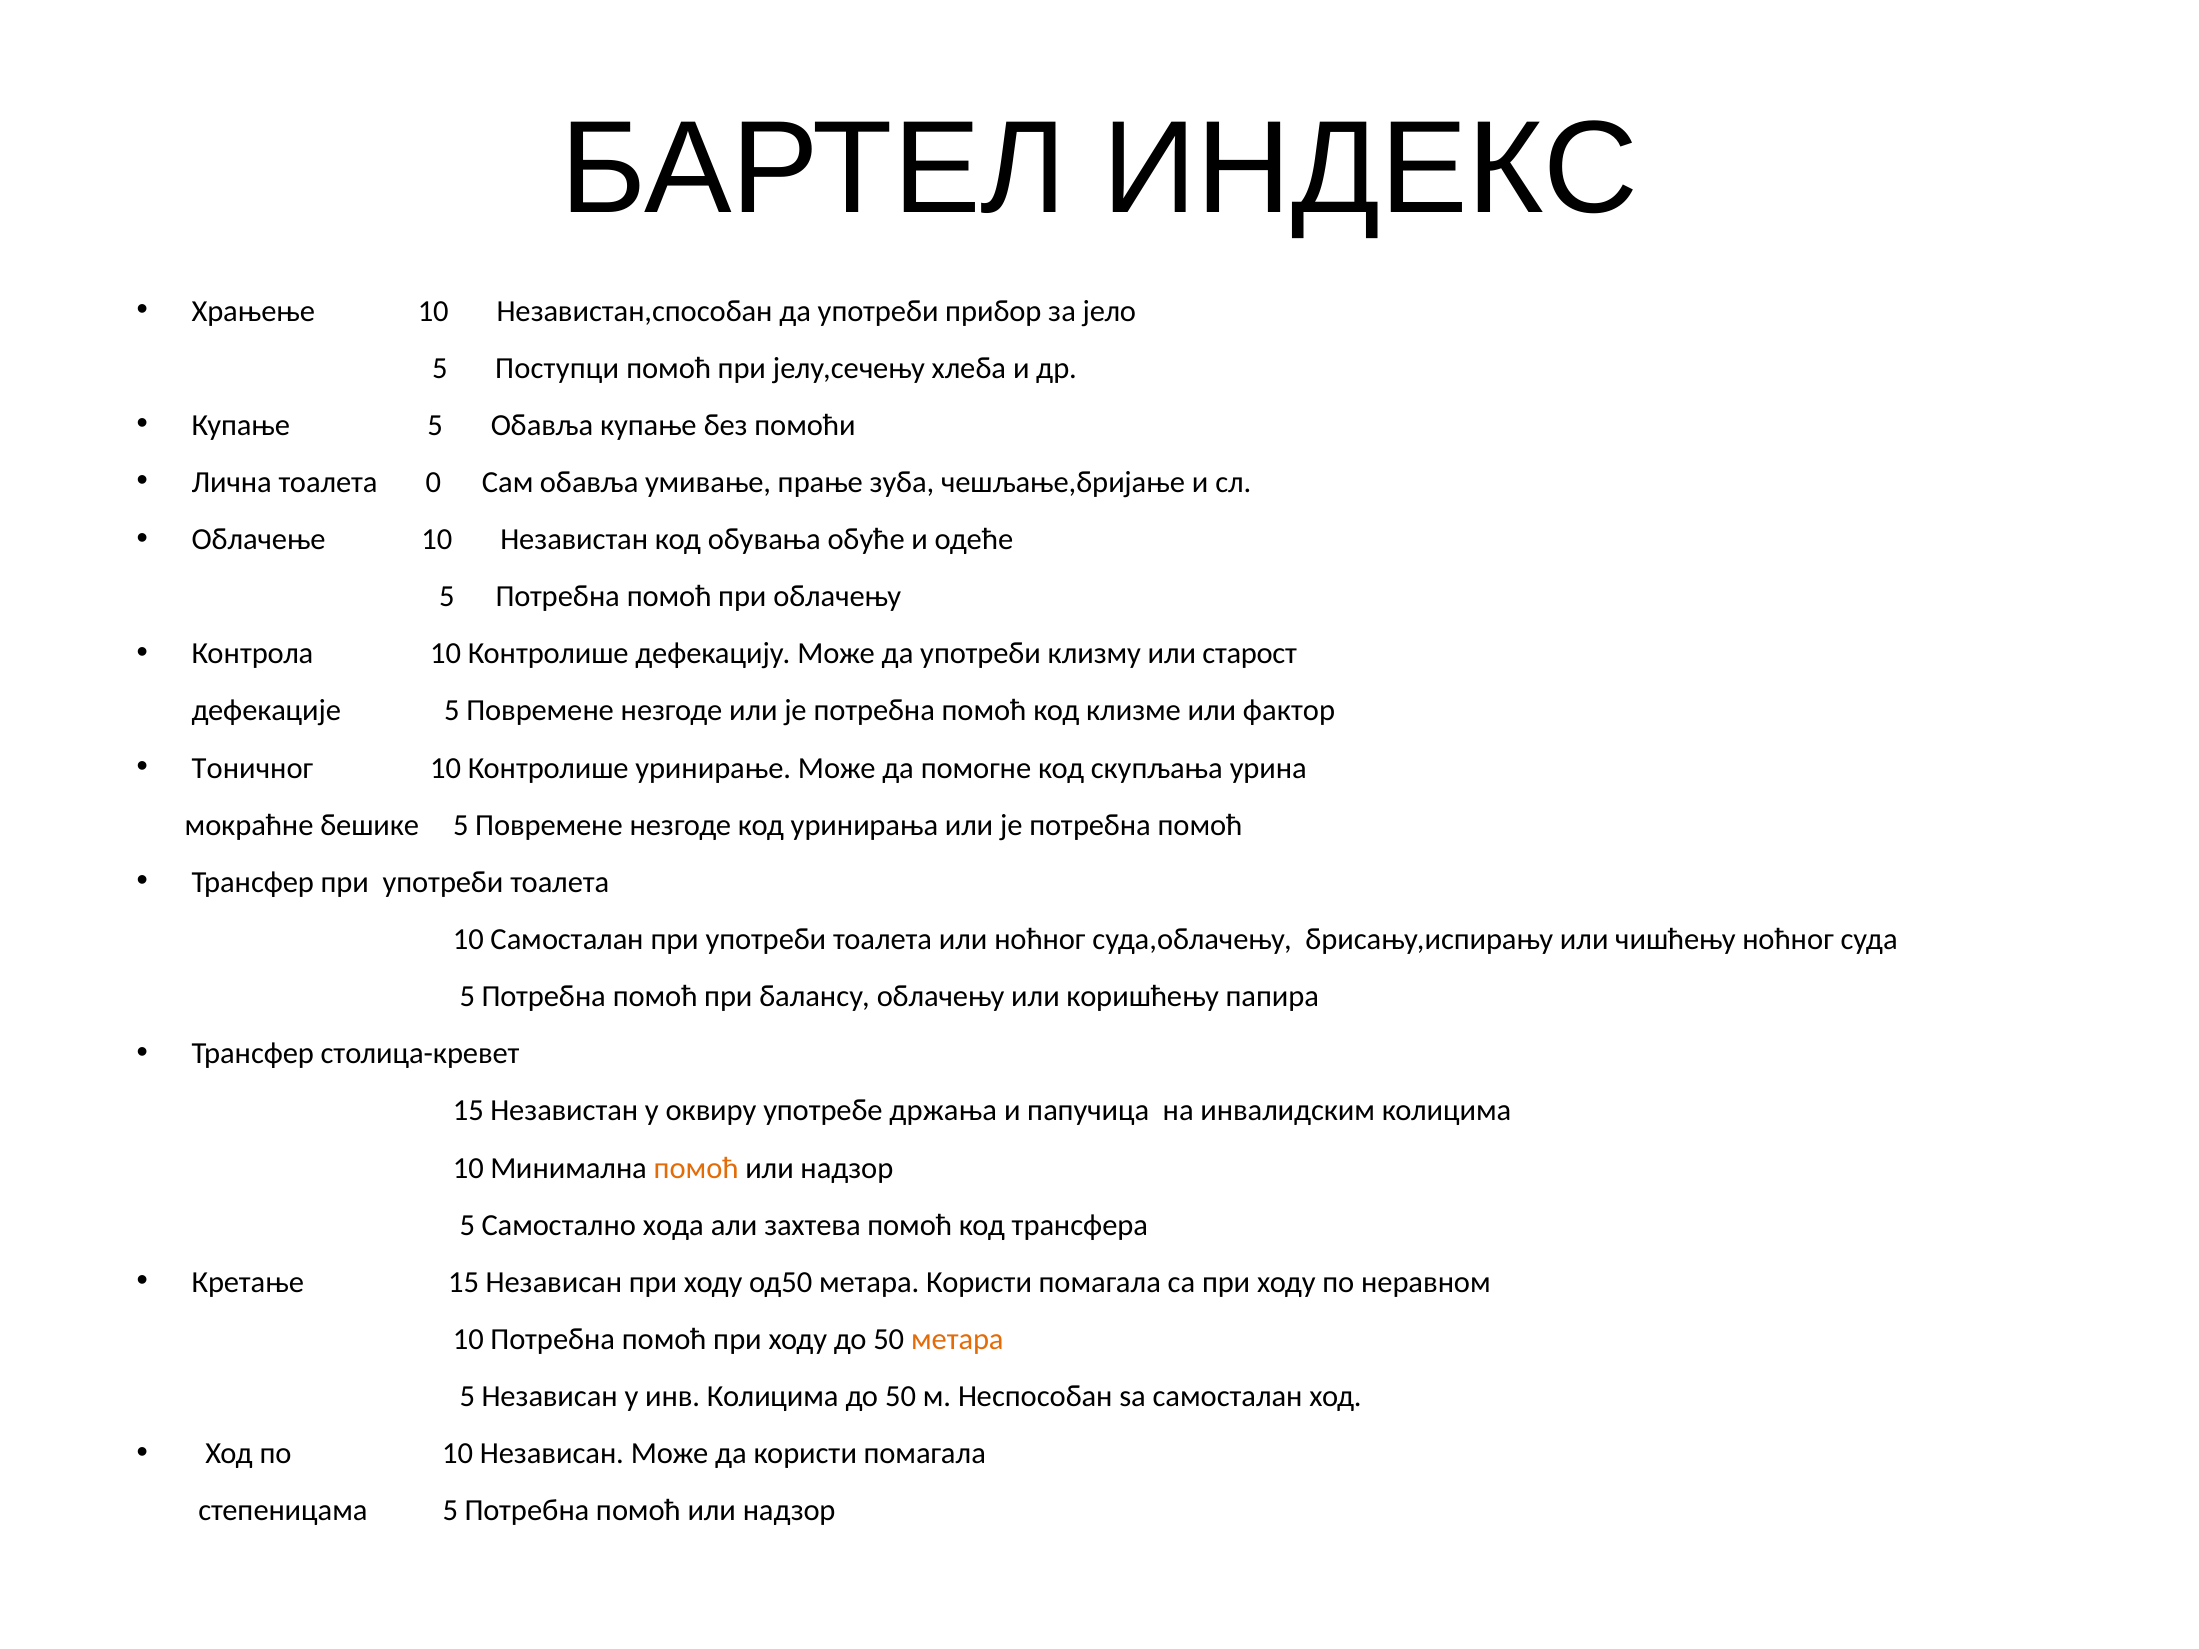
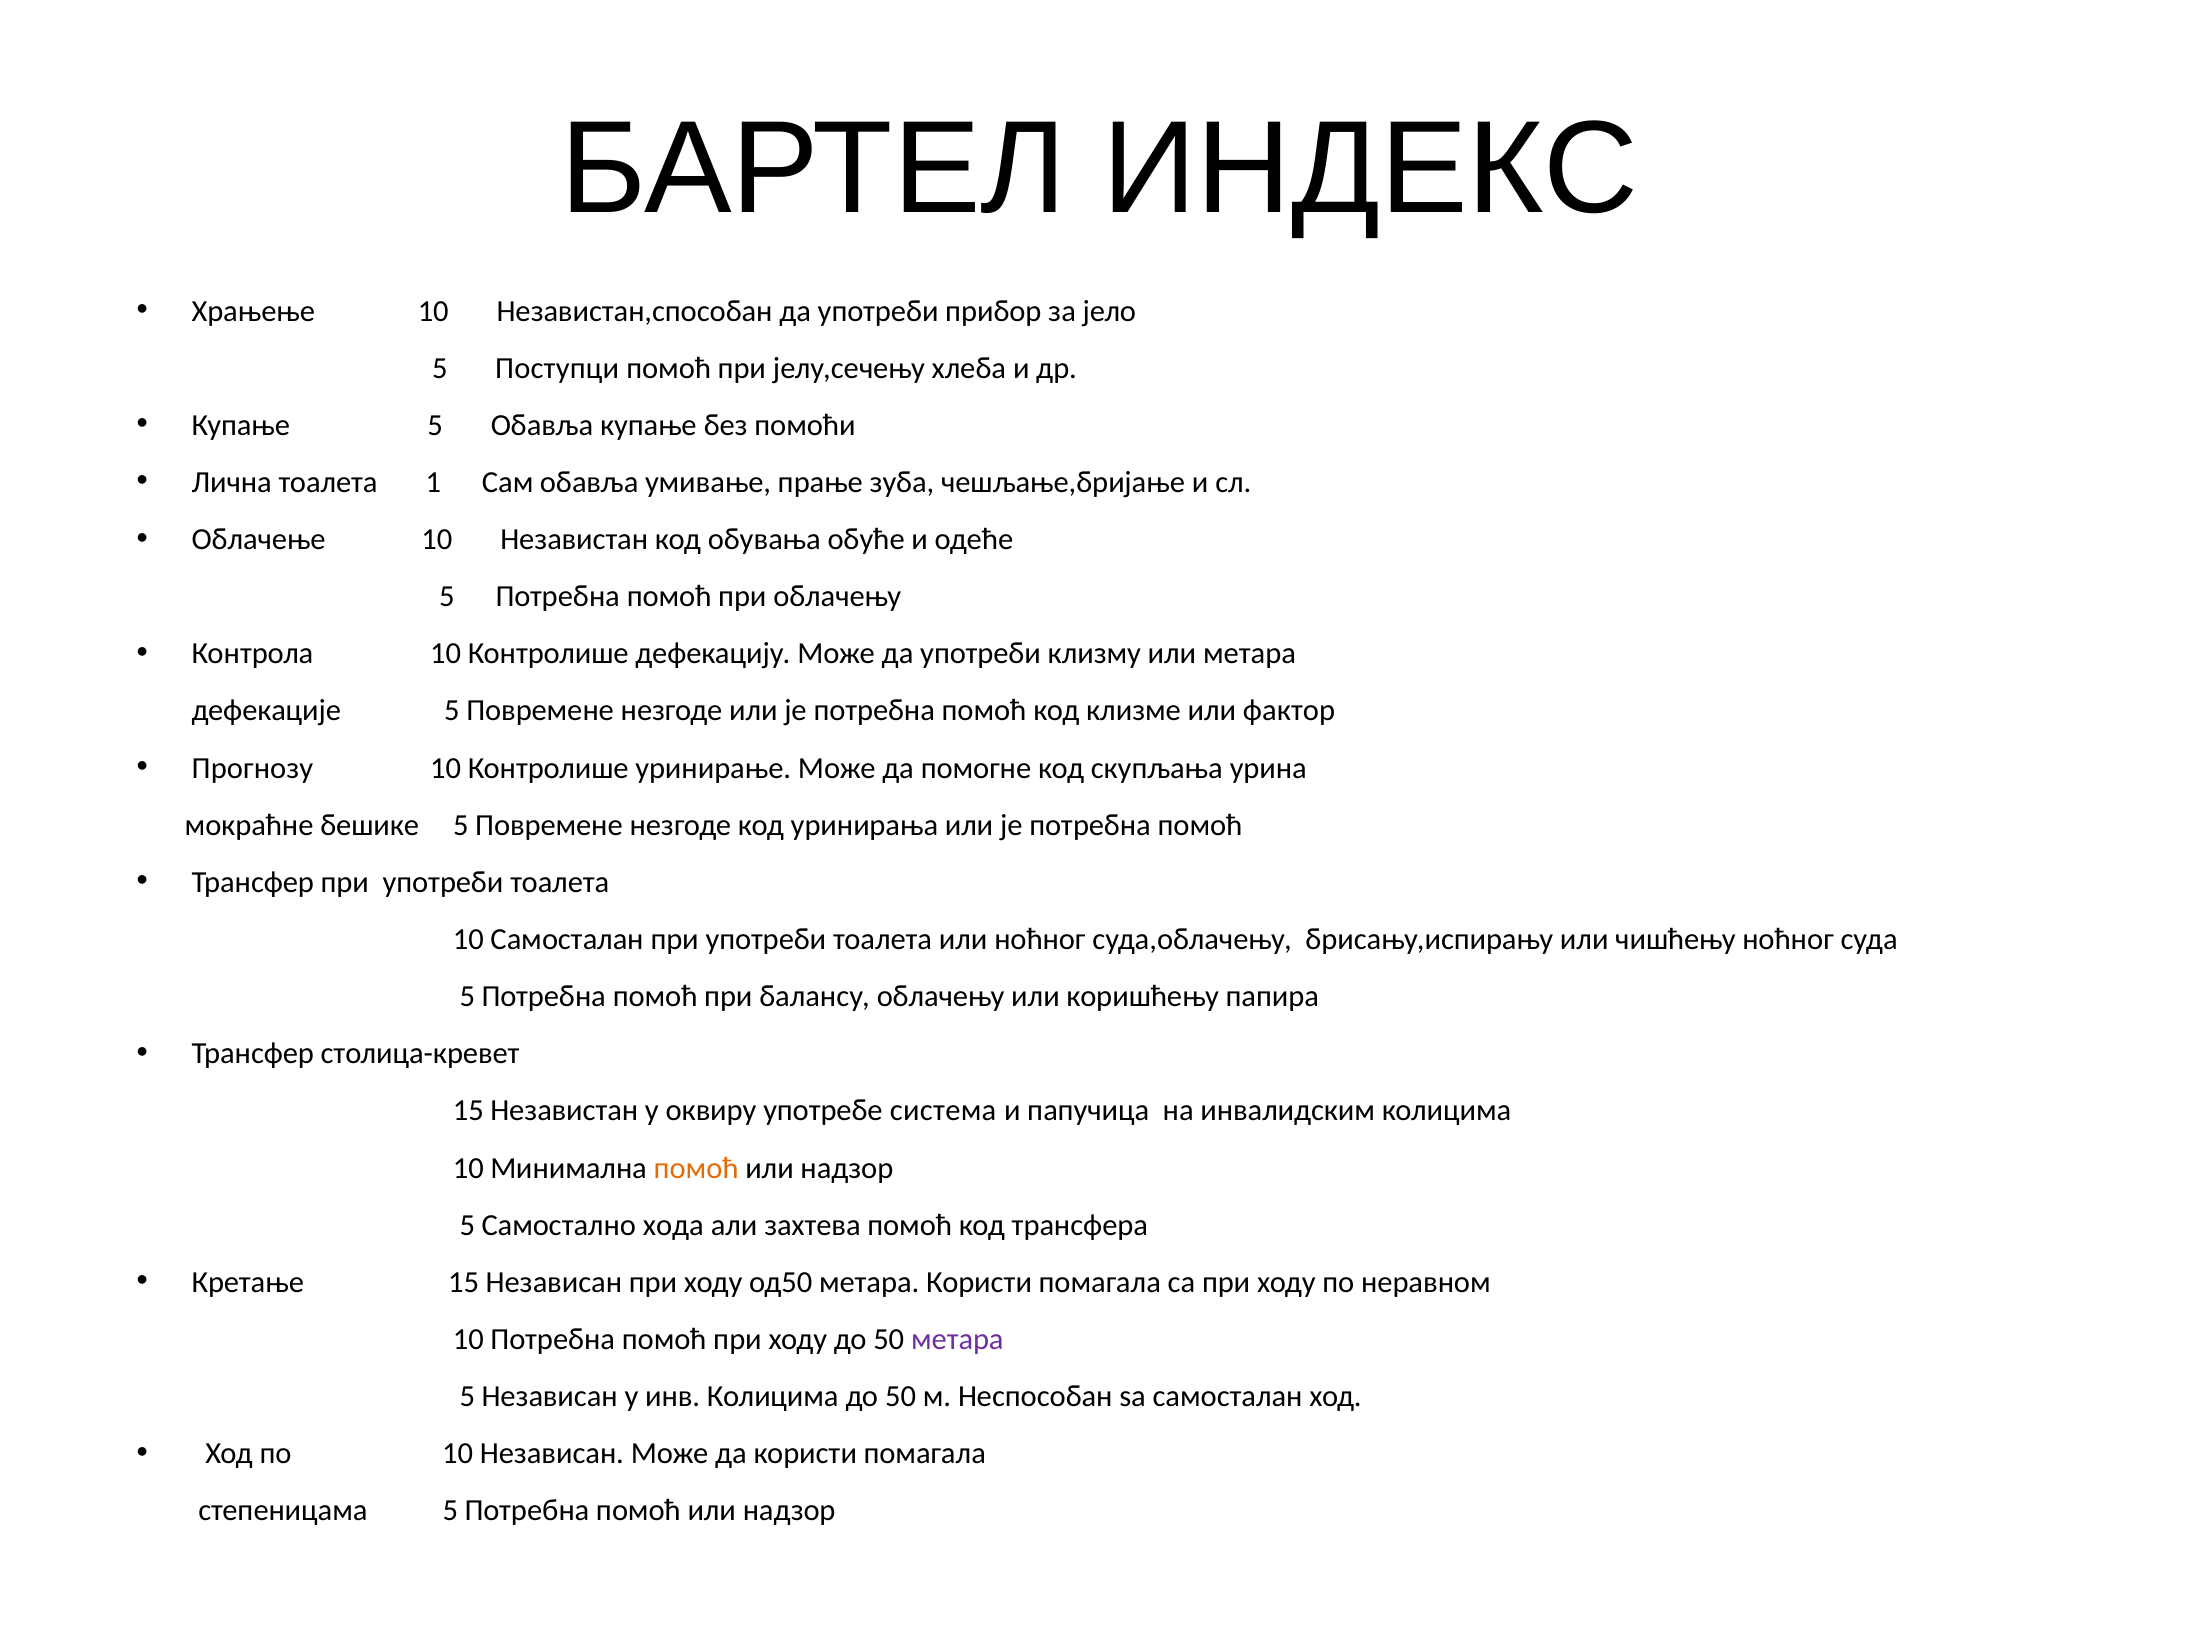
0: 0 -> 1
или старост: старост -> метара
Тоничног: Тоничног -> Прогнозу
држања: држања -> система
метара at (957, 1340) colour: orange -> purple
